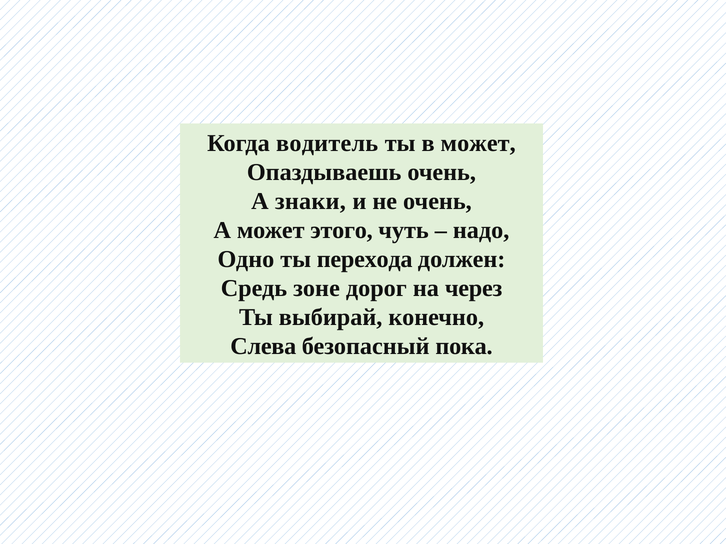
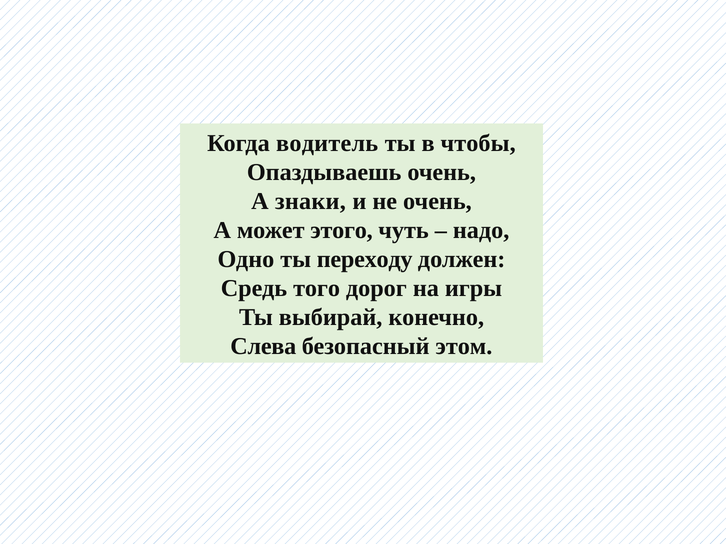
в может: может -> чтобы
перехода: перехода -> переходу
зоне: зоне -> того
через: через -> игры
пока: пока -> этом
